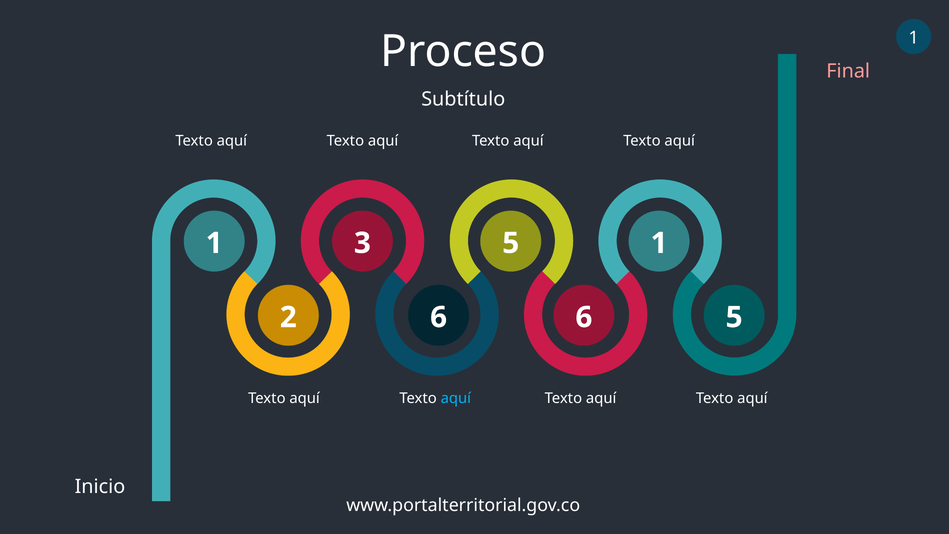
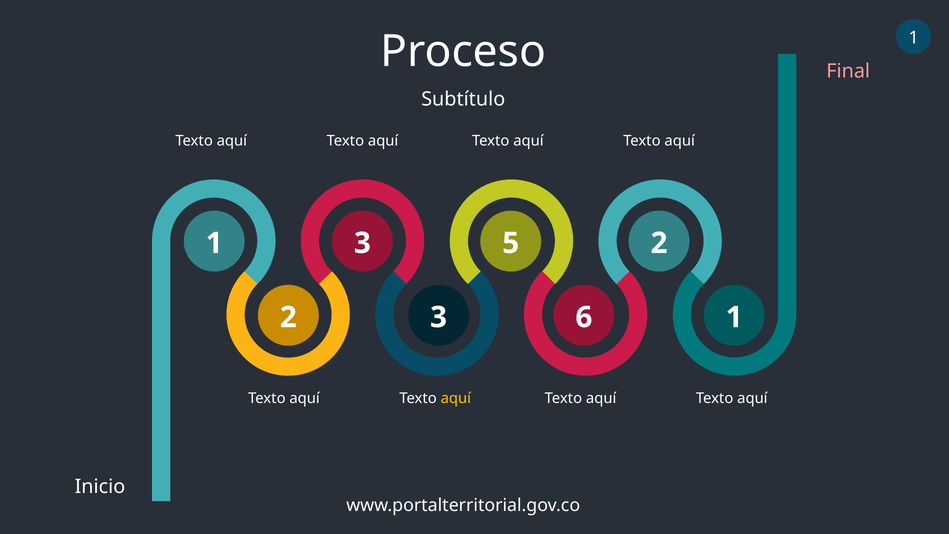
1 1: 1 -> 2
2 6: 6 -> 3
6 5: 5 -> 1
aquí at (456, 398) colour: light blue -> yellow
